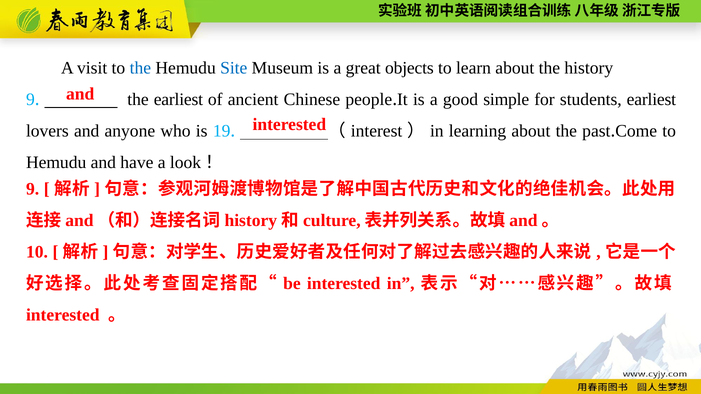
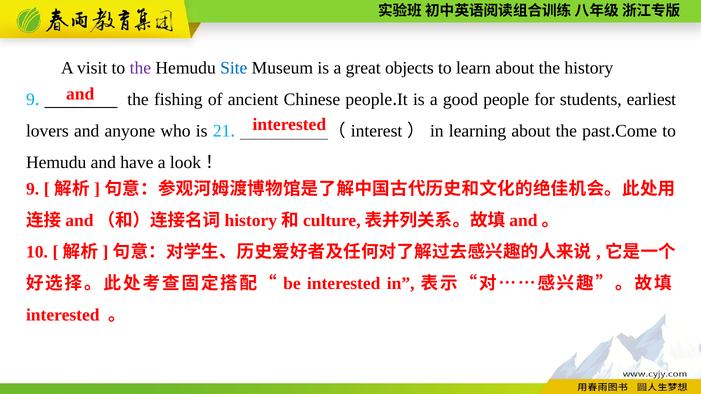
the at (140, 68) colour: blue -> purple
the earliest: earliest -> fishing
good simple: simple -> people
19: 19 -> 21
